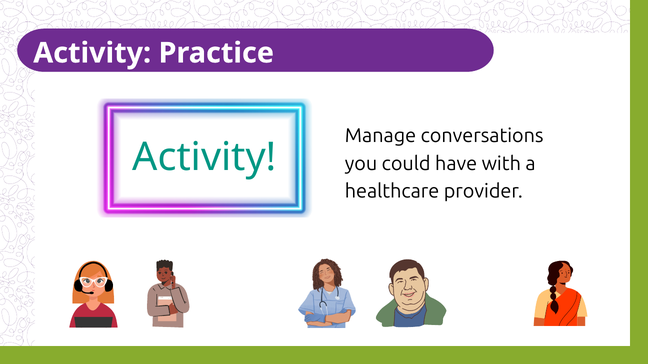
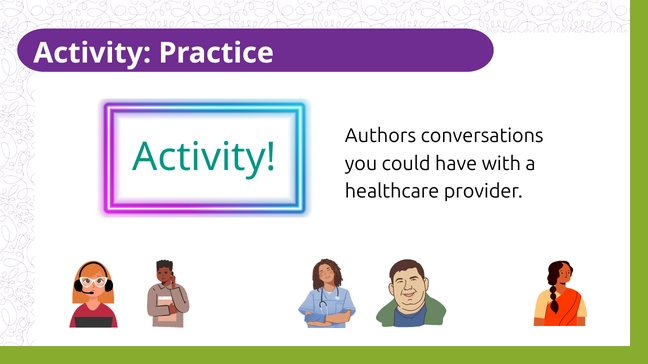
Manage: Manage -> Authors
